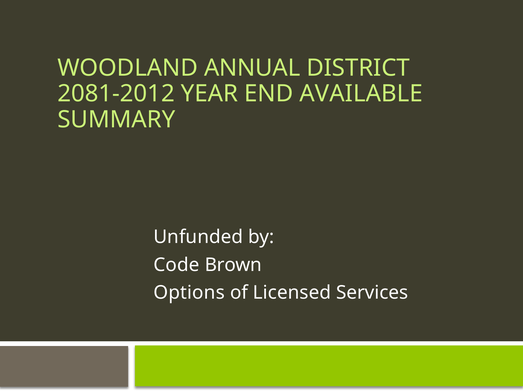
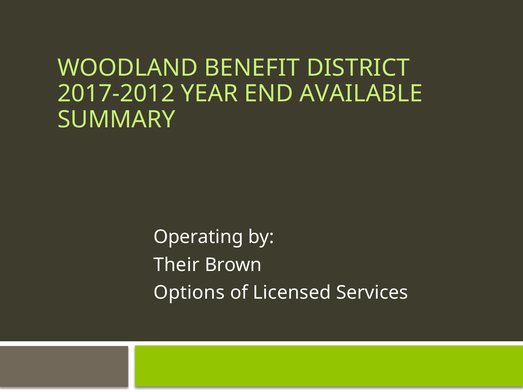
ANNUAL: ANNUAL -> BENEFIT
2081-2012: 2081-2012 -> 2017-2012
Unfunded: Unfunded -> Operating
Code: Code -> Their
